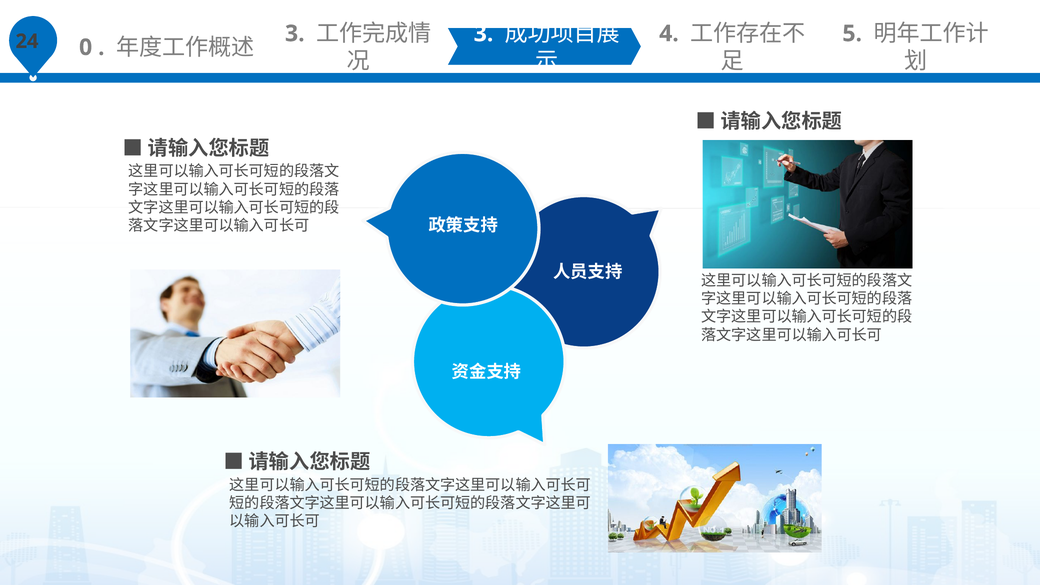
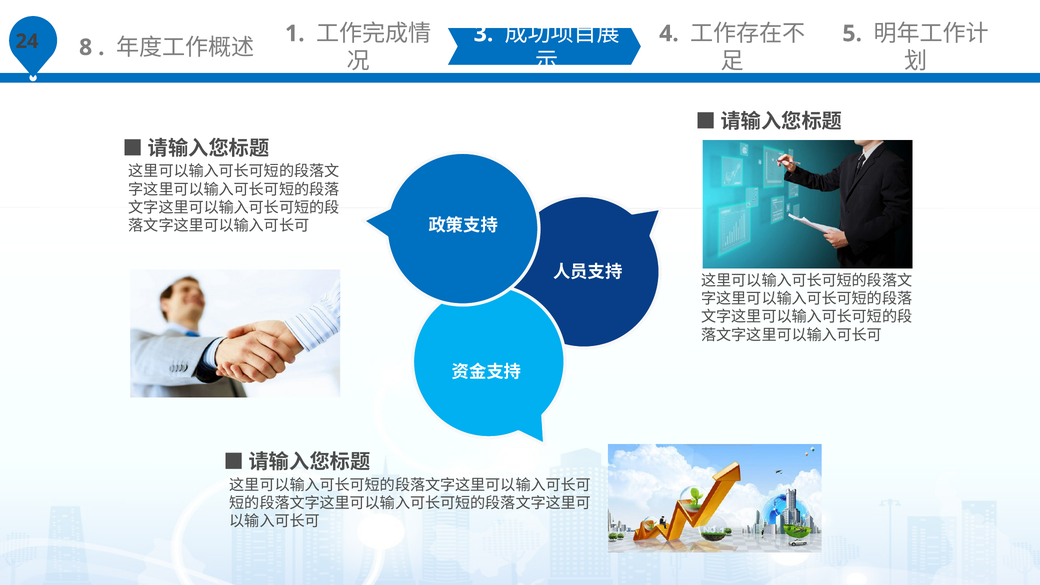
0: 0 -> 8
3 at (295, 34): 3 -> 1
